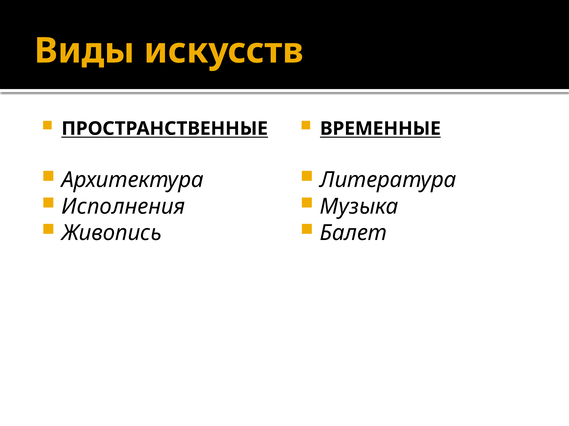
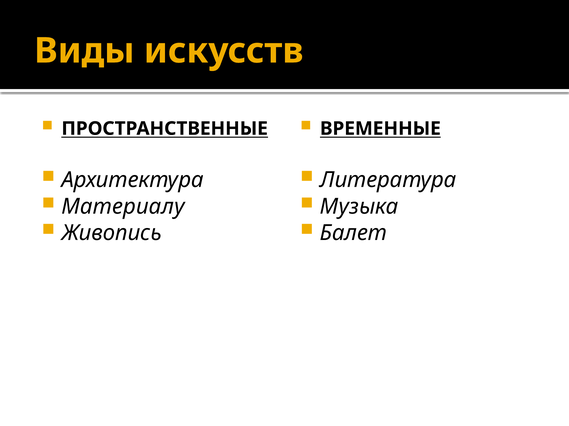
Исполнения: Исполнения -> Материалу
